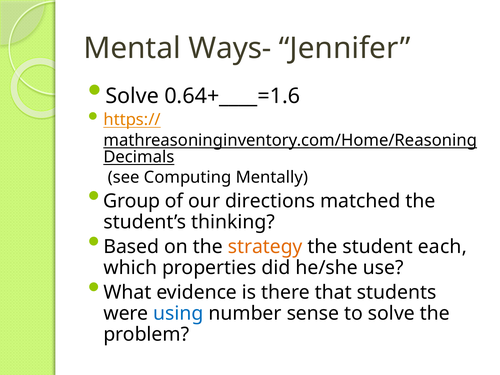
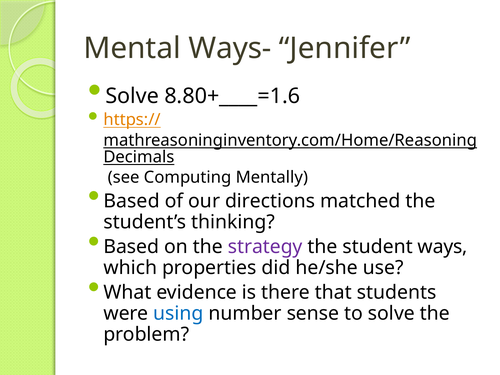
0.64+____=1.6: 0.64+____=1.6 -> 8.80+____=1.6
Group at (132, 201): Group -> Based
strategy colour: orange -> purple
each: each -> ways
